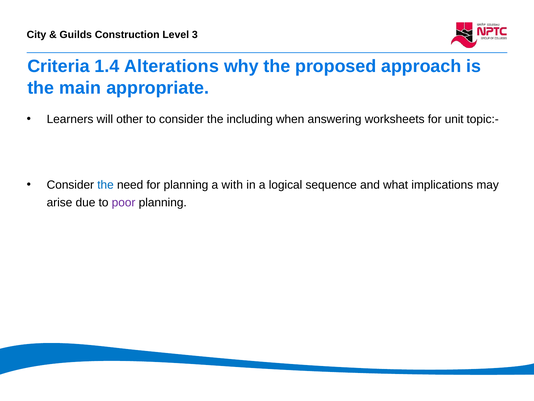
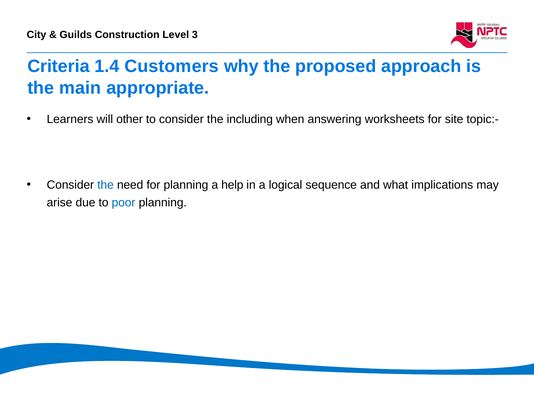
Alterations: Alterations -> Customers
unit: unit -> site
with: with -> help
poor colour: purple -> blue
